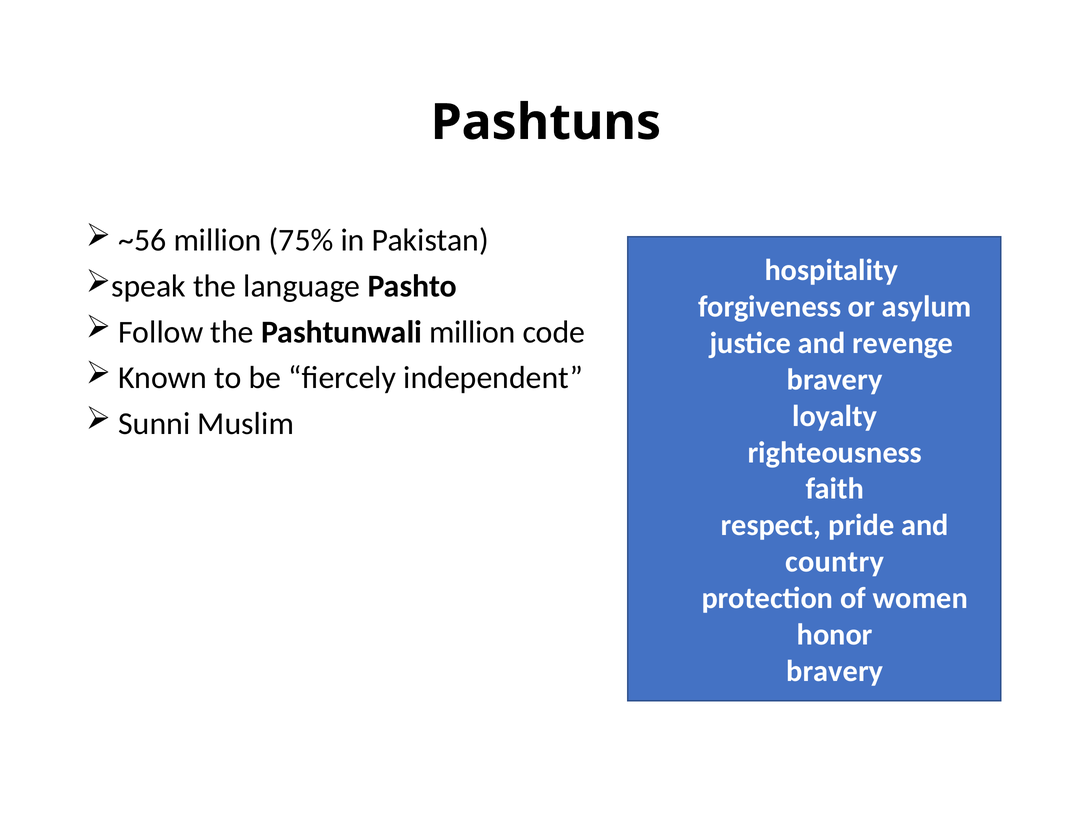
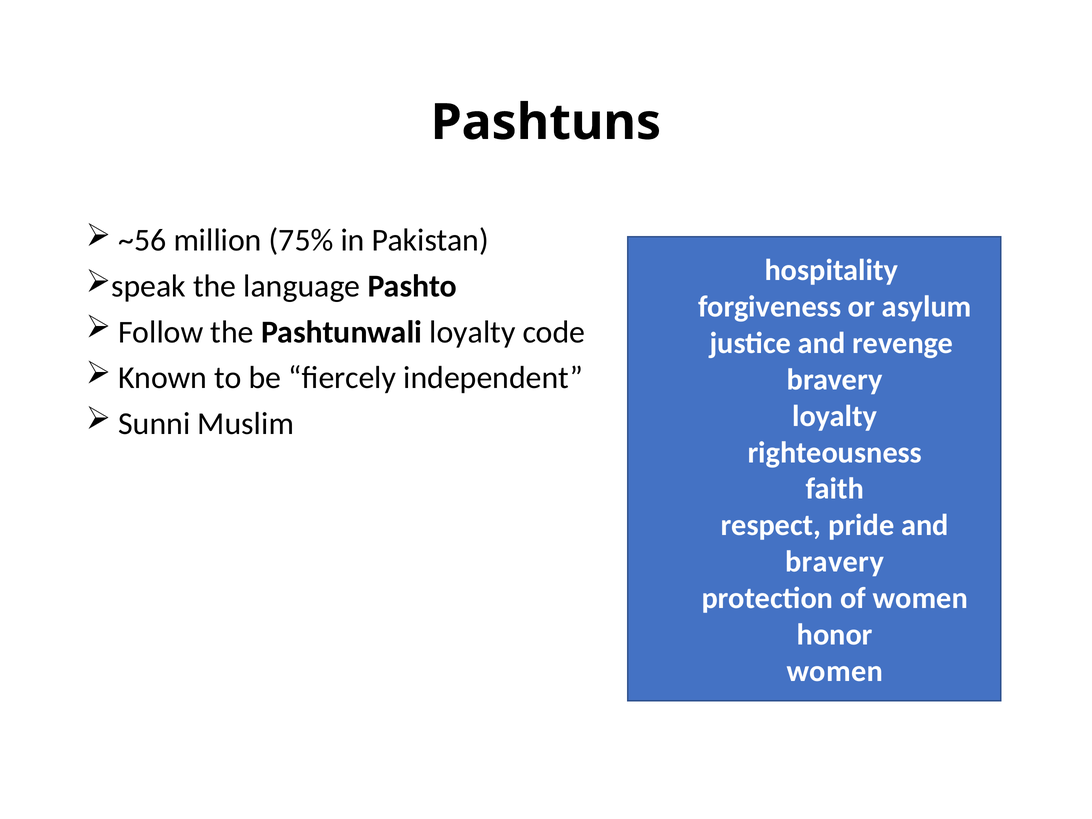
Pashtunwali million: million -> loyalty
country at (835, 562): country -> bravery
bravery at (835, 671): bravery -> women
